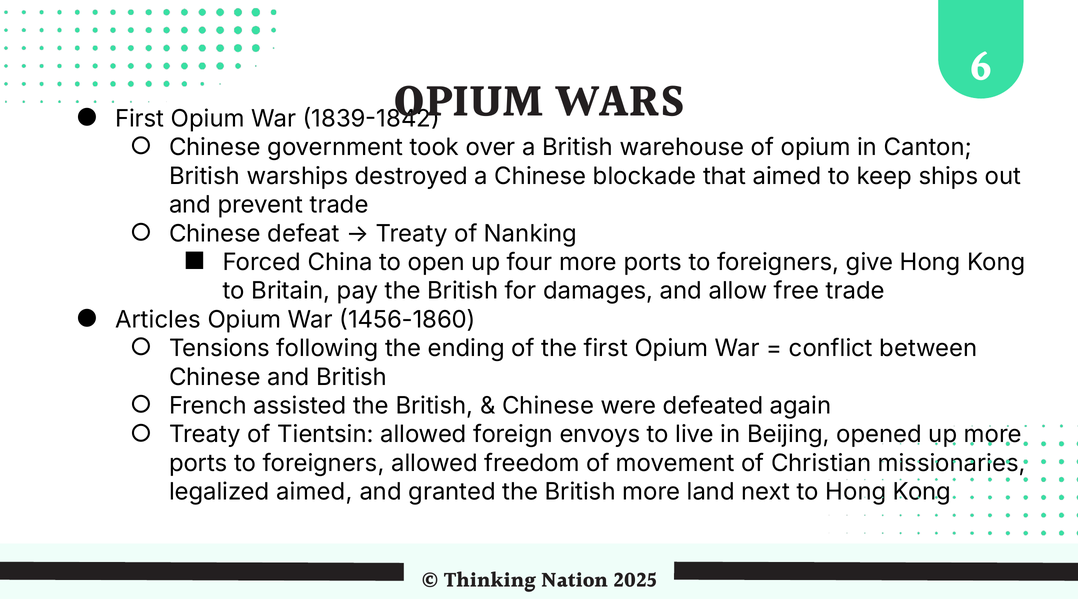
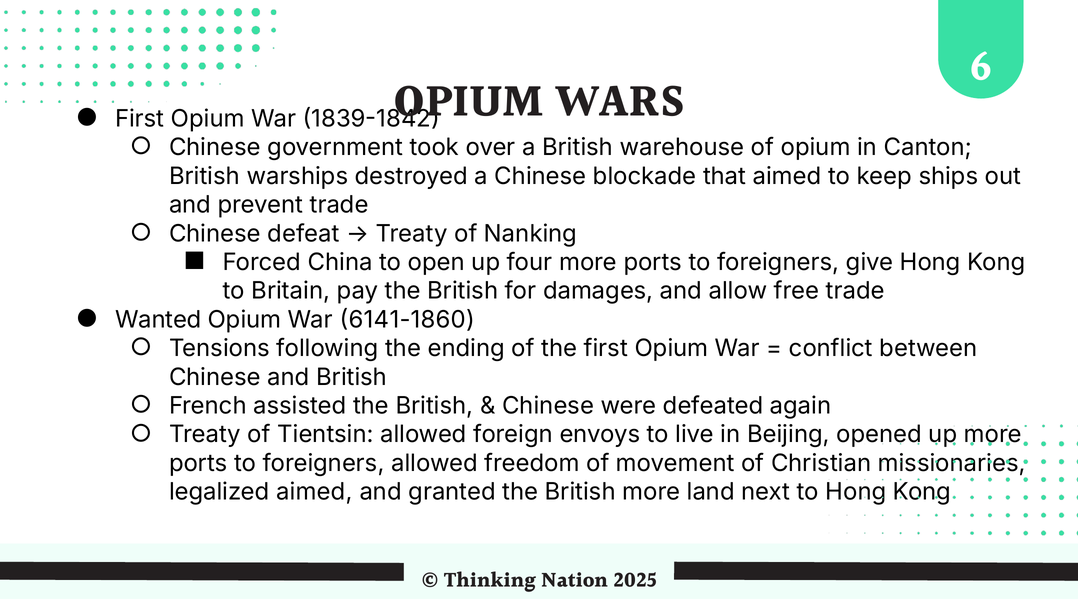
Articles: Articles -> Wanted
1456-1860: 1456-1860 -> 6141-1860
